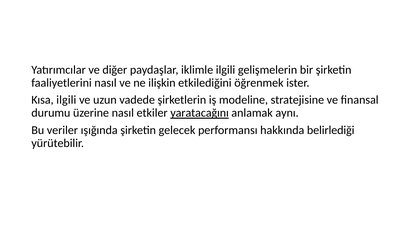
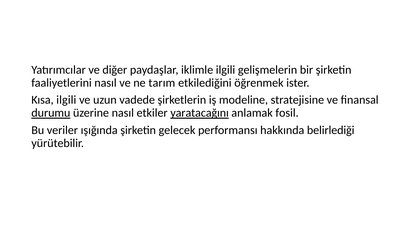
ilişkin: ilişkin -> tarım
durumu underline: none -> present
aynı: aynı -> fosil
